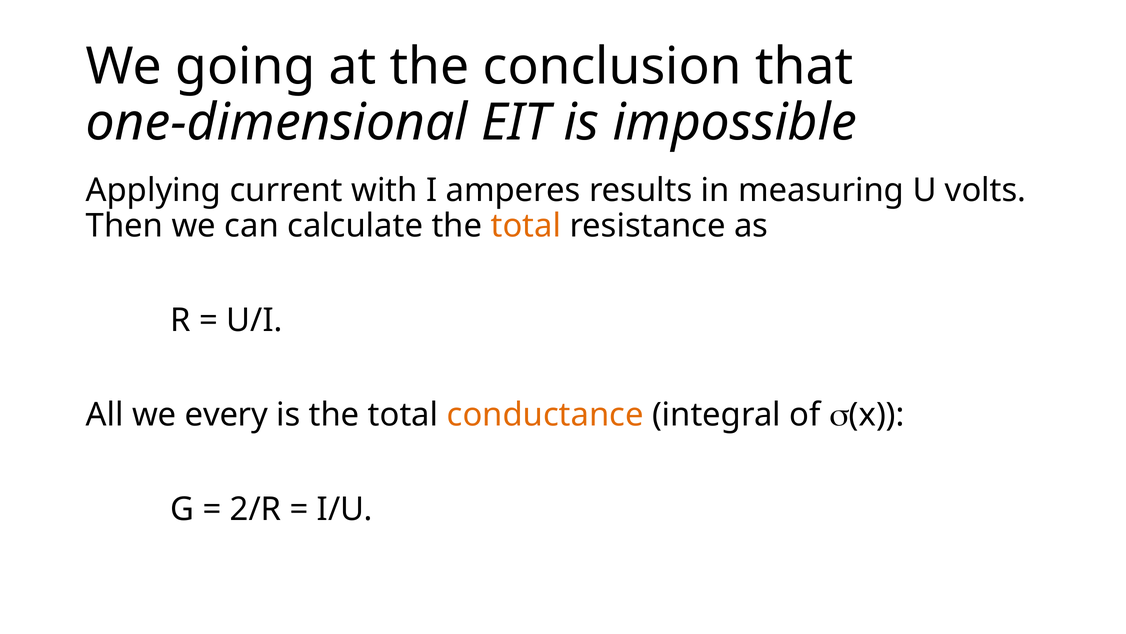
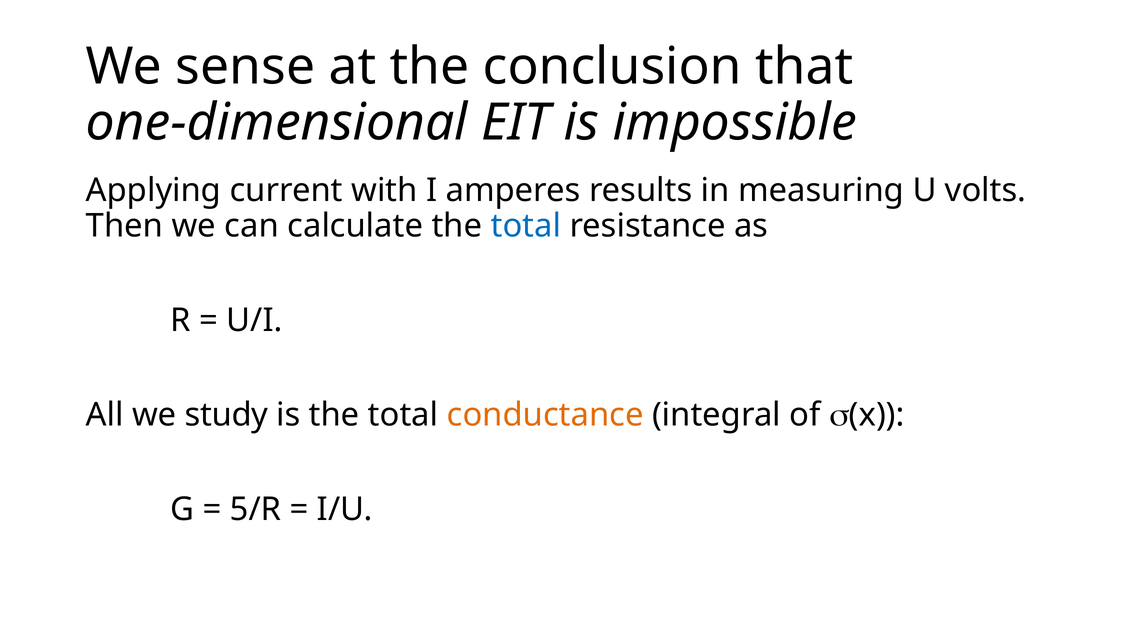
going: going -> sense
total at (526, 226) colour: orange -> blue
every: every -> study
2/R: 2/R -> 5/R
